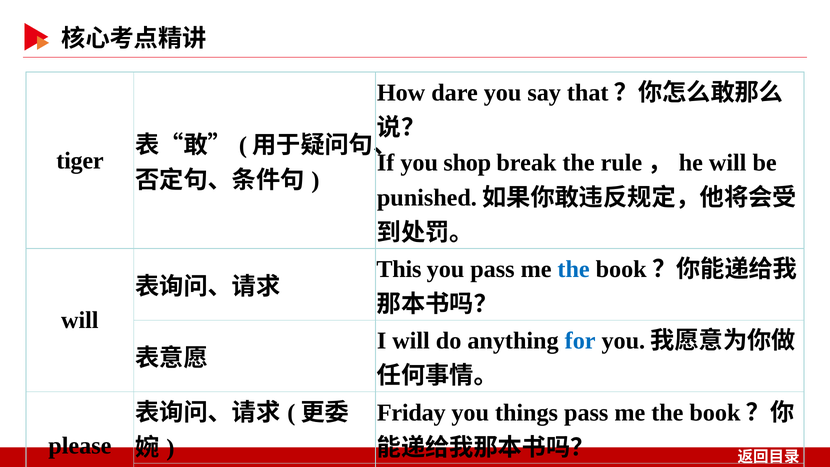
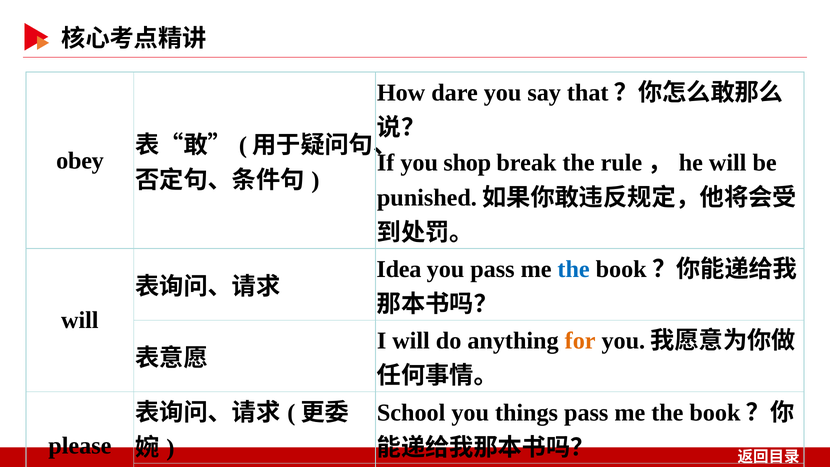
tiger: tiger -> obey
This: This -> Idea
for colour: blue -> orange
Friday: Friday -> School
